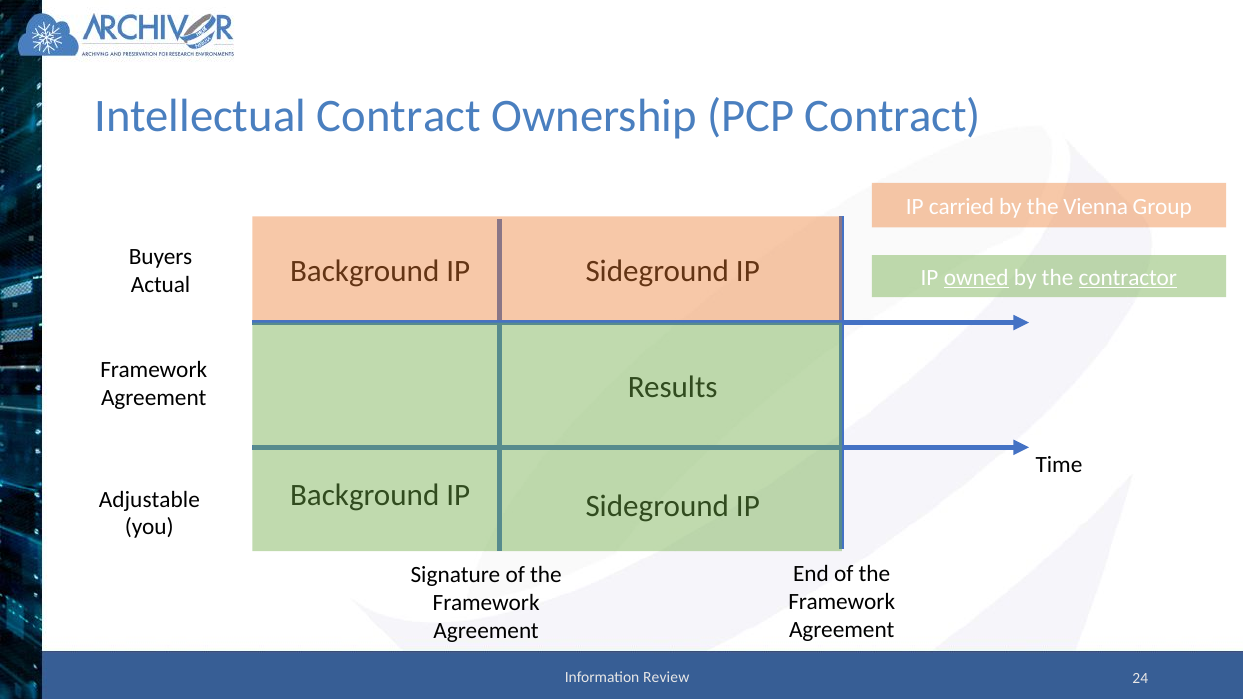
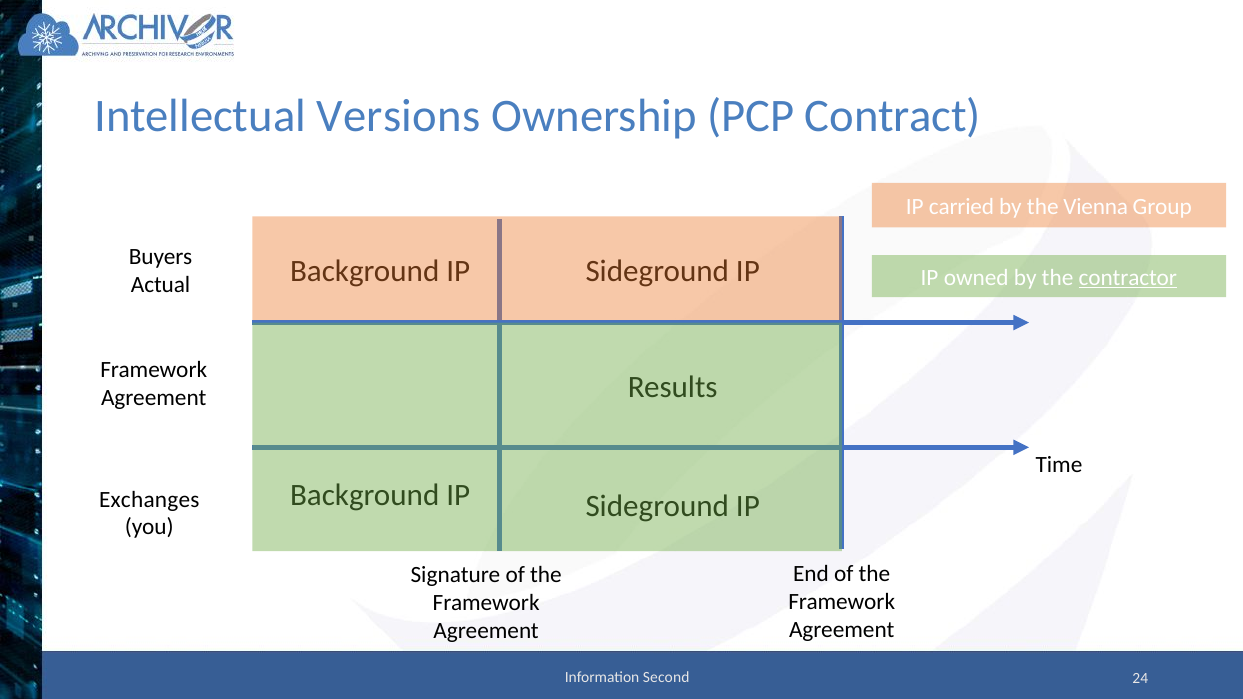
Intellectual Contract: Contract -> Versions
owned underline: present -> none
Adjustable: Adjustable -> Exchanges
Review: Review -> Second
